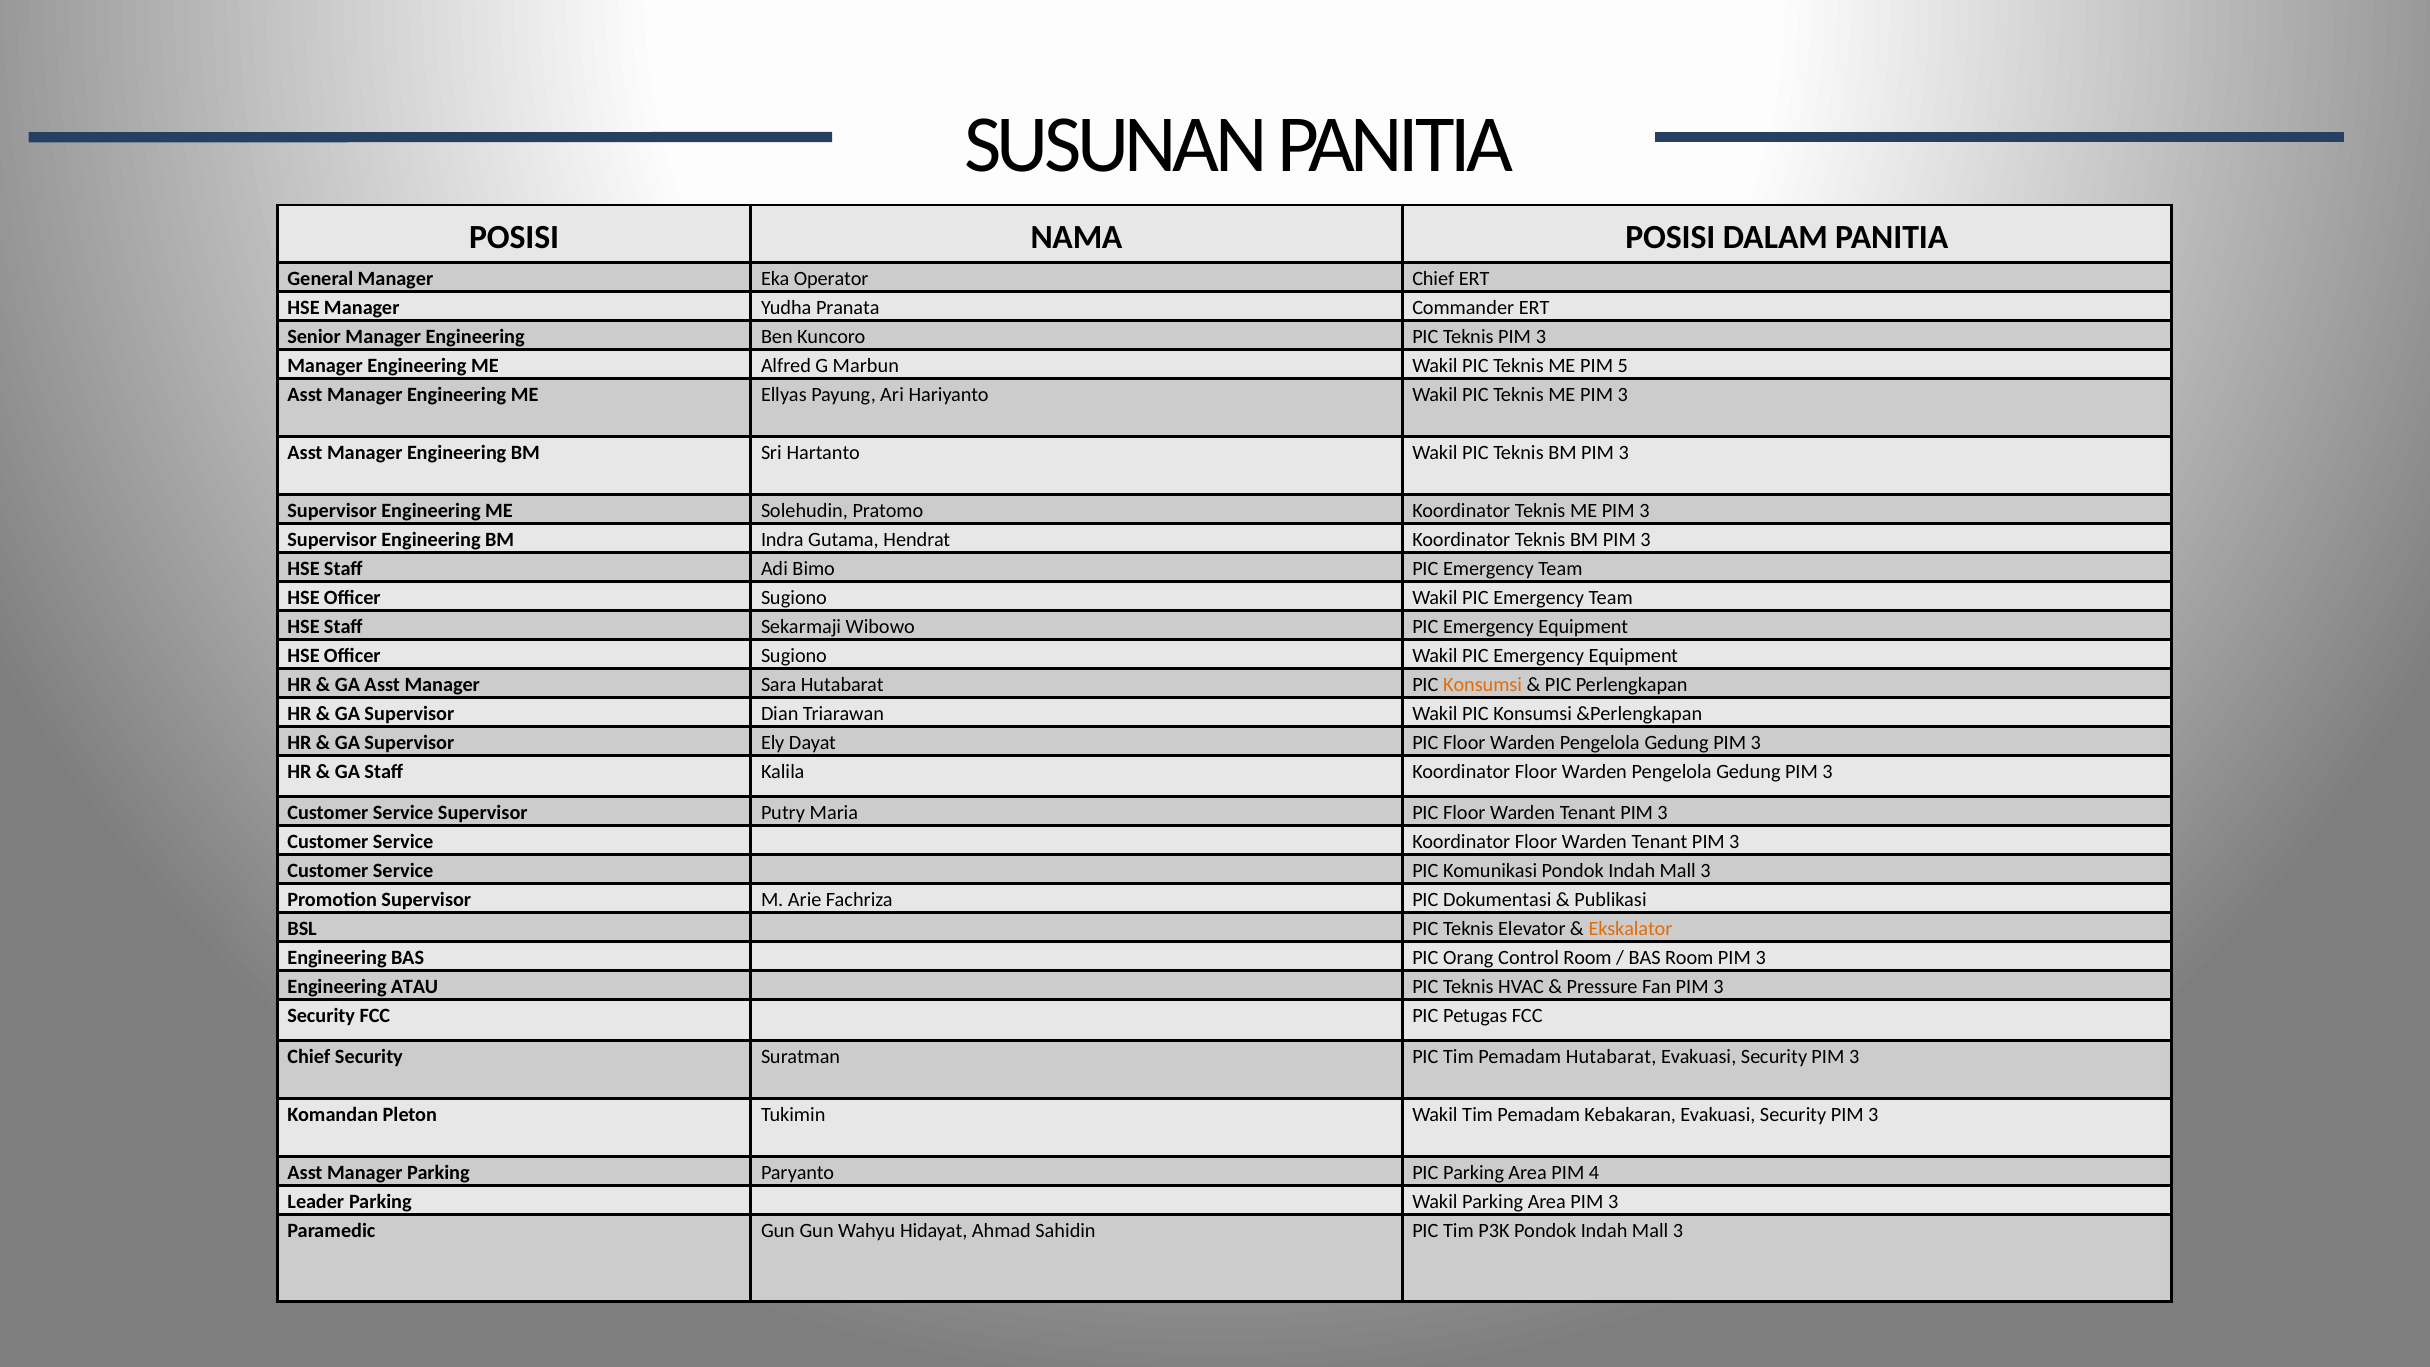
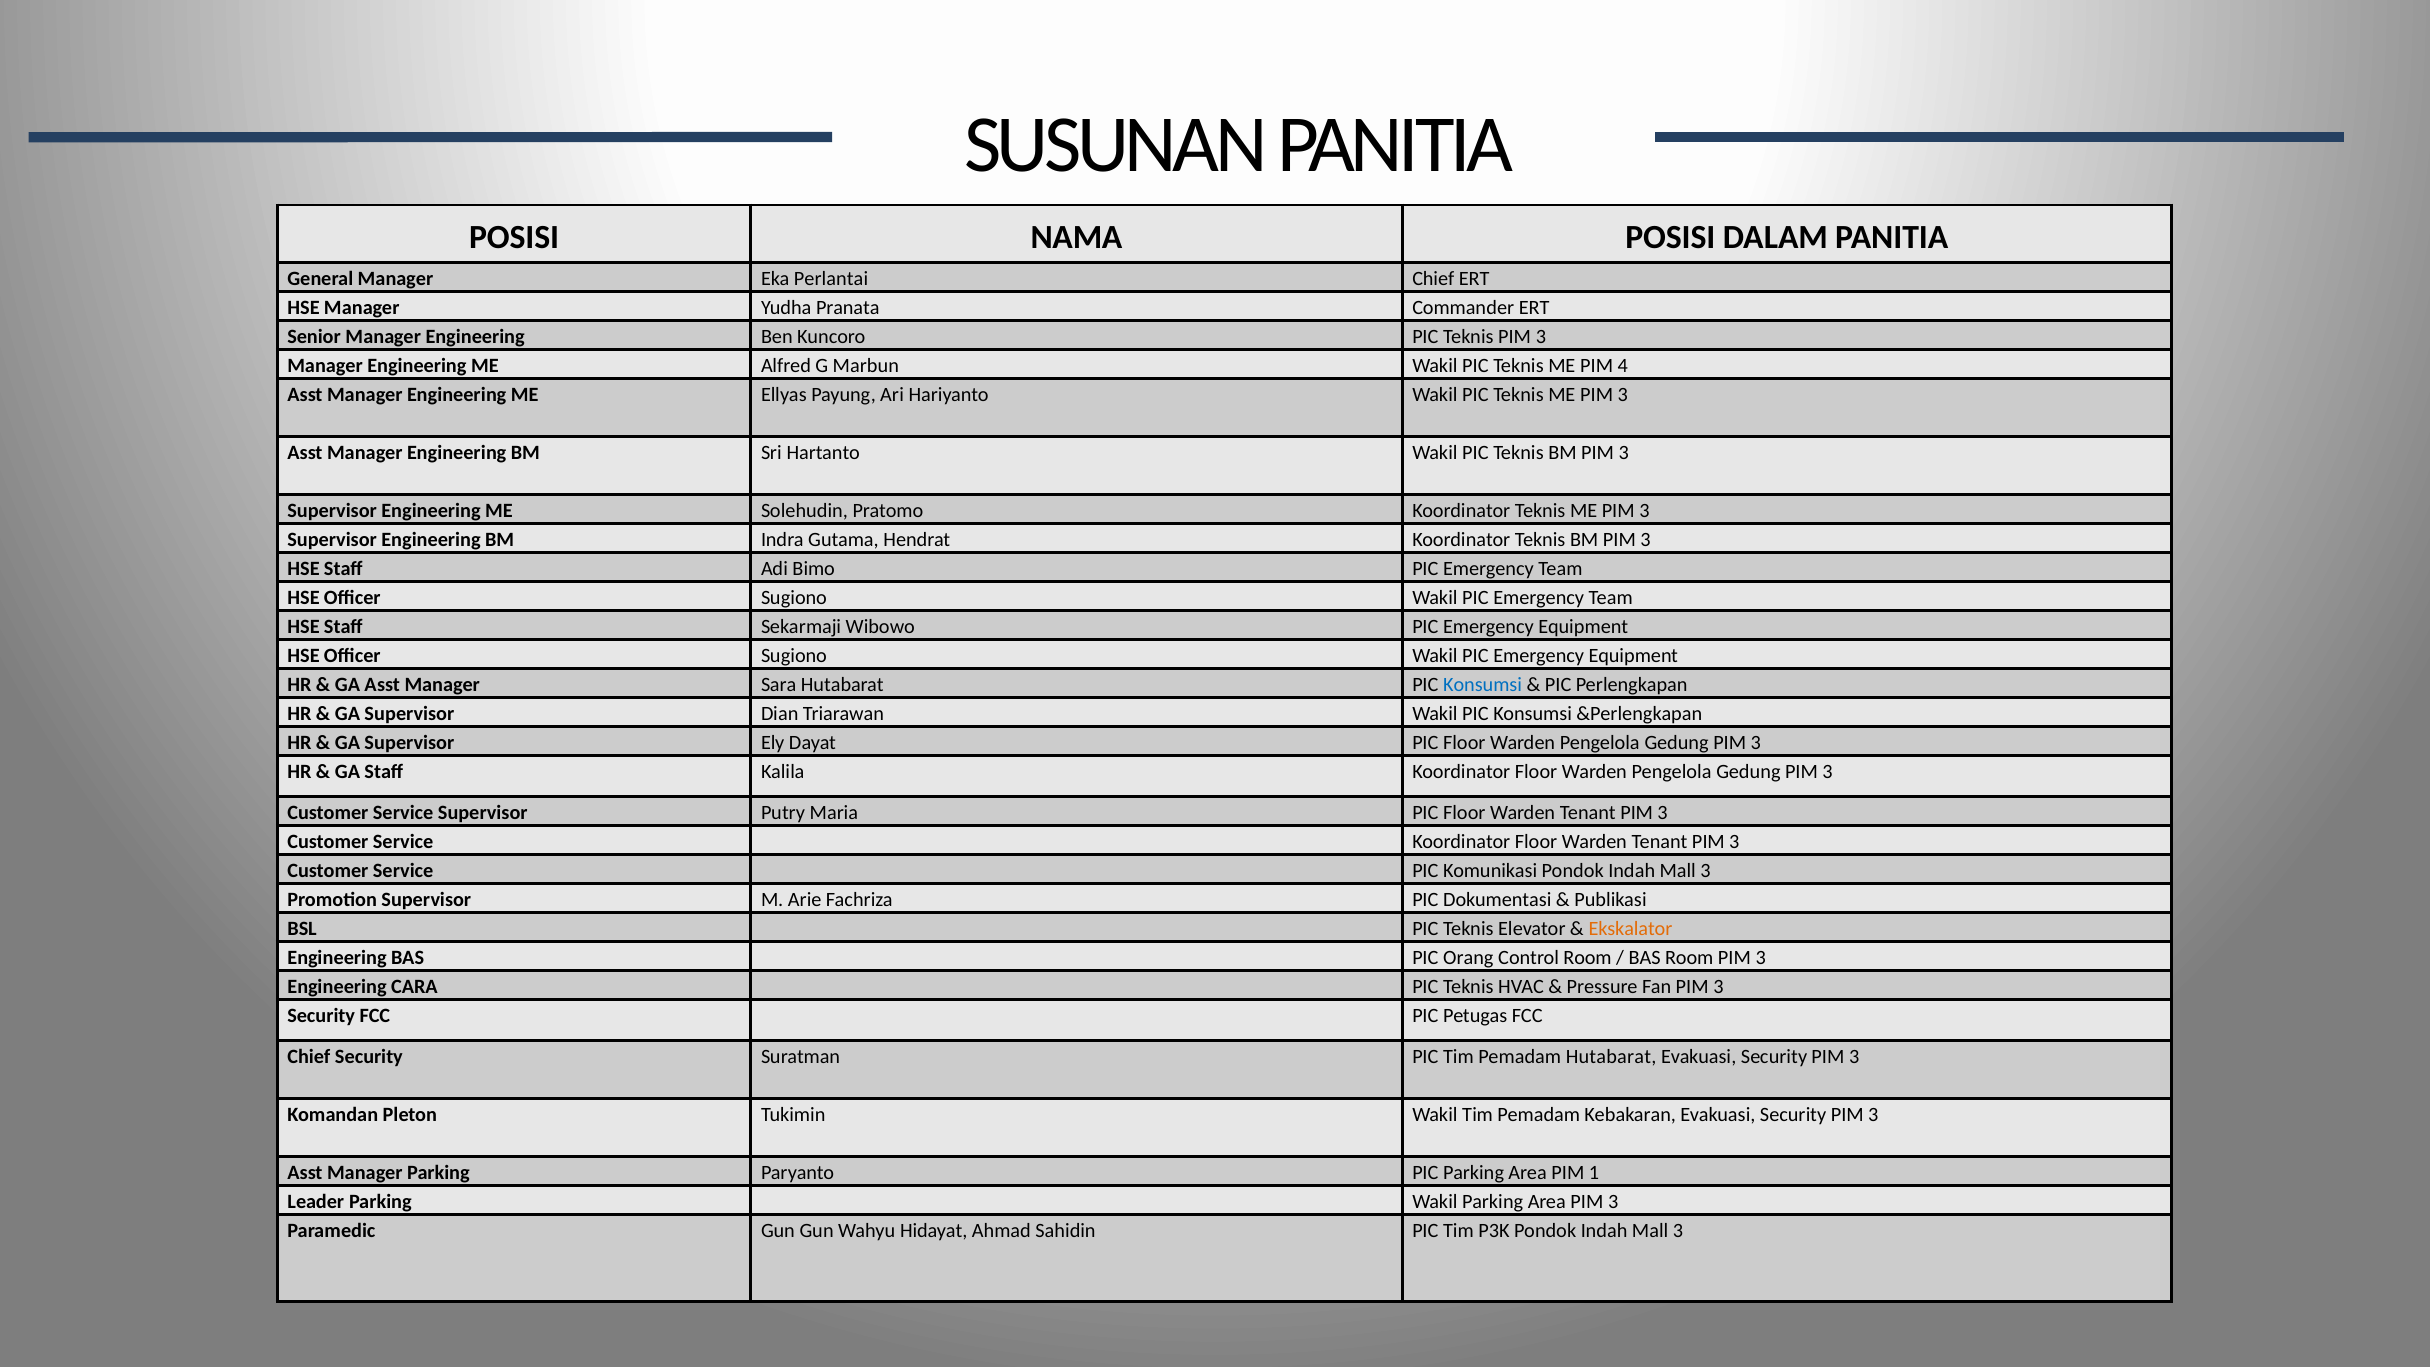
Operator: Operator -> Perlantai
5: 5 -> 4
Konsumsi at (1483, 685) colour: orange -> blue
ATAU: ATAU -> CARA
4: 4 -> 1
